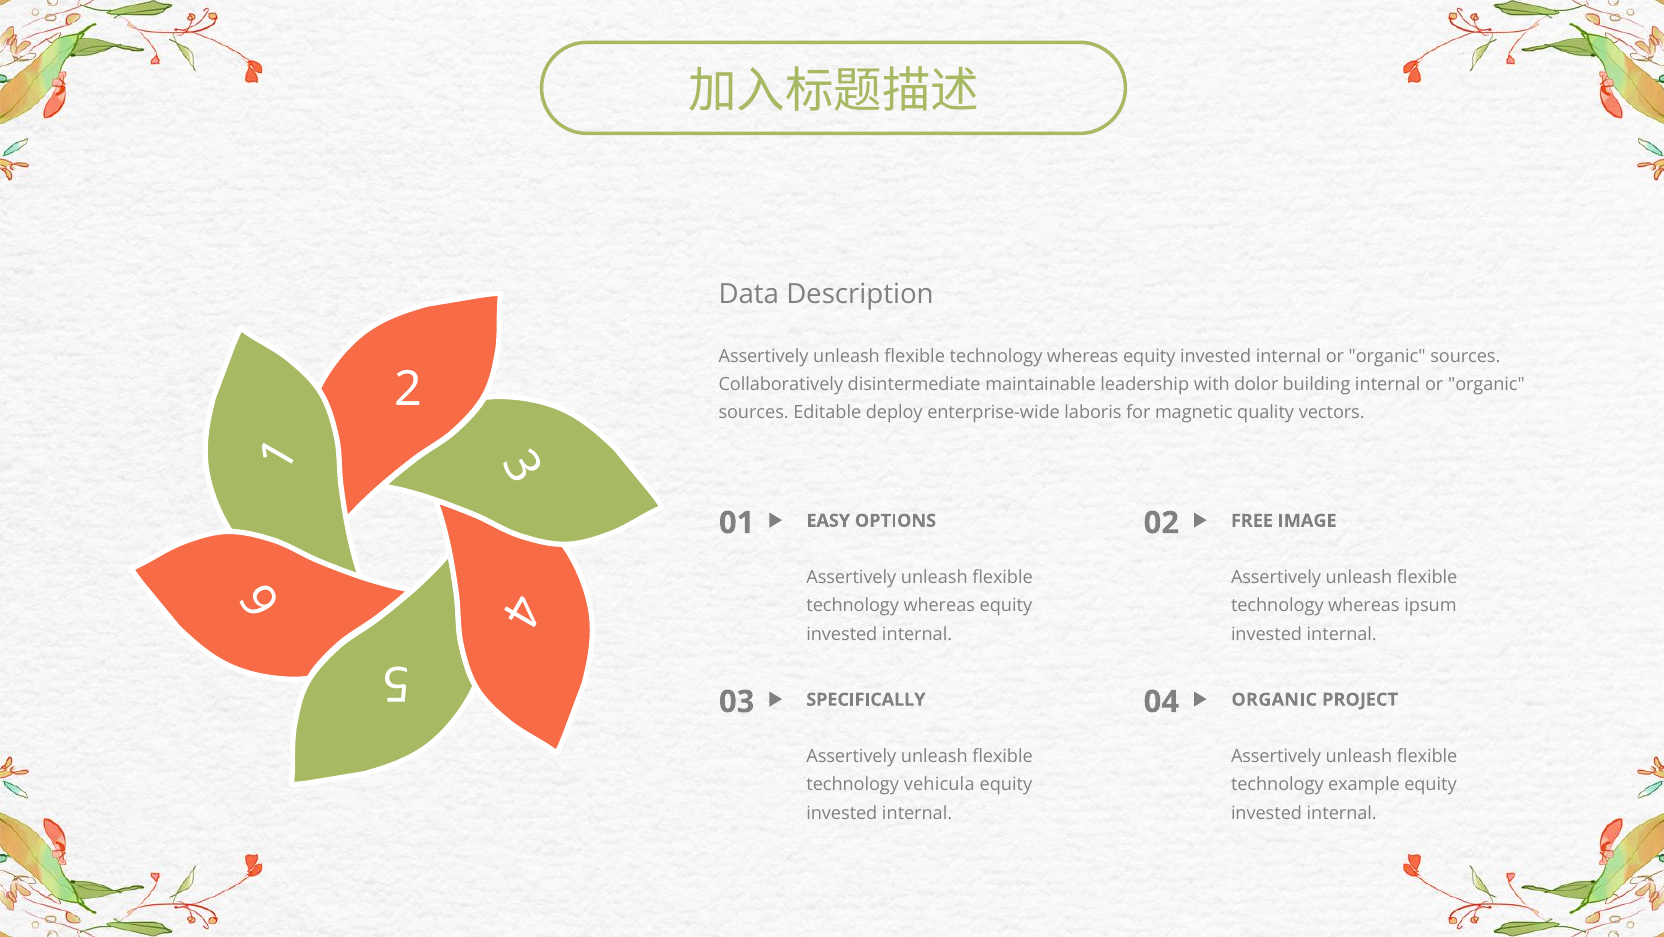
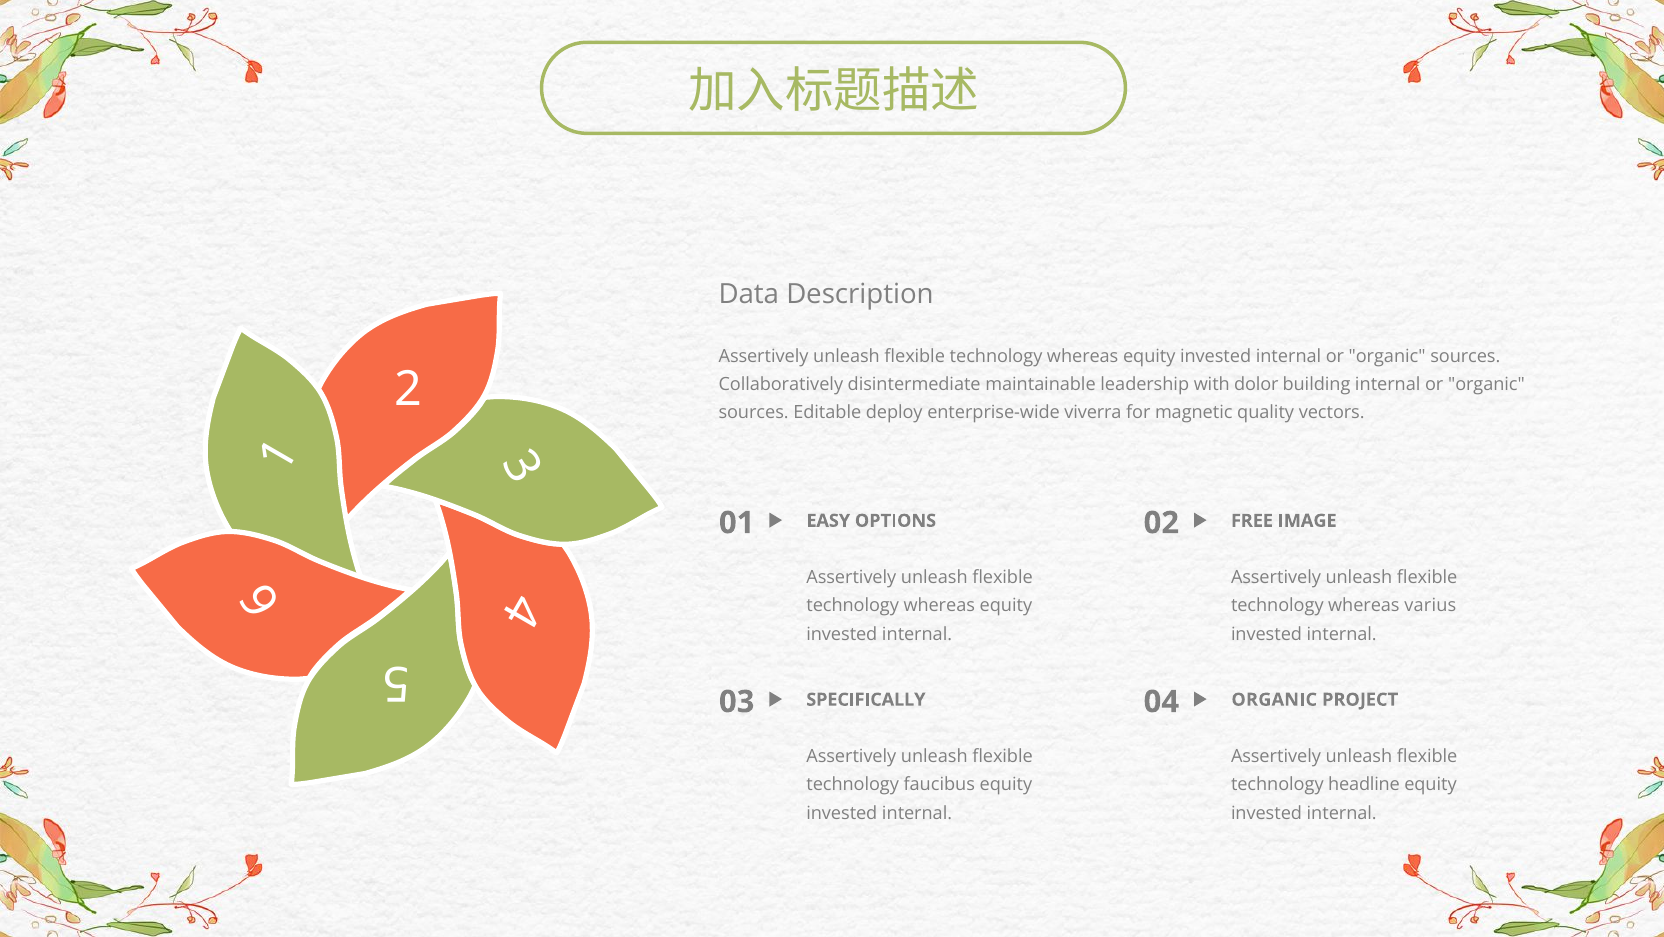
laboris: laboris -> viverra
ipsum: ipsum -> varius
vehicula: vehicula -> faucibus
example: example -> headline
